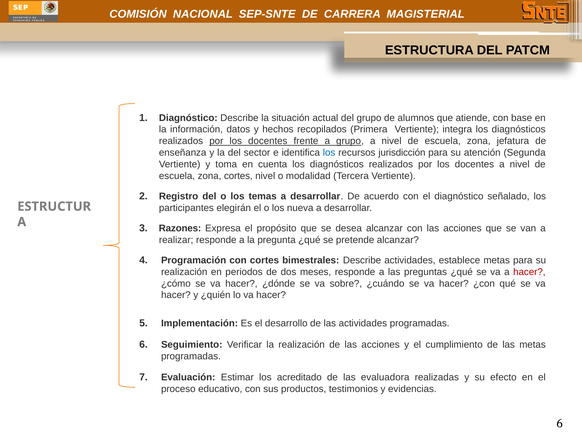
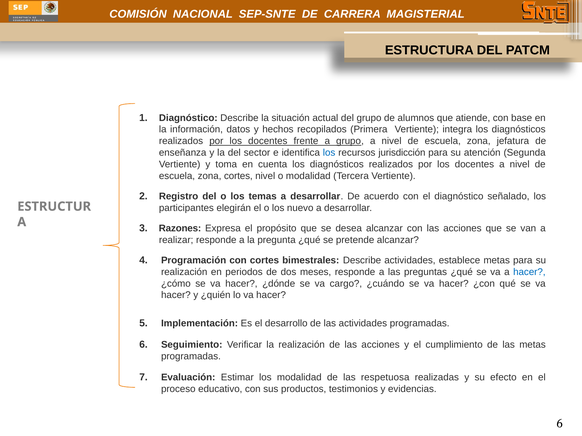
nueva: nueva -> nuevo
hacer at (529, 272) colour: red -> blue
sobre: sobre -> cargo
los acreditado: acreditado -> modalidad
evaluadora: evaluadora -> respetuosa
